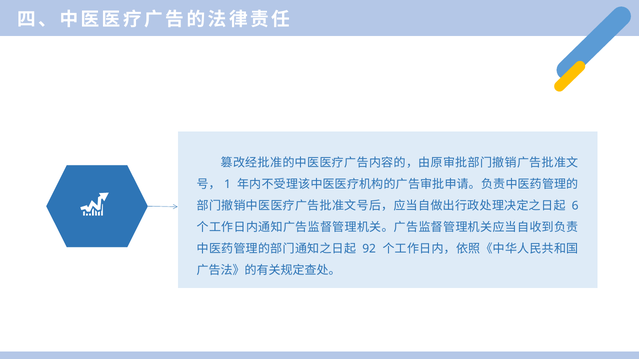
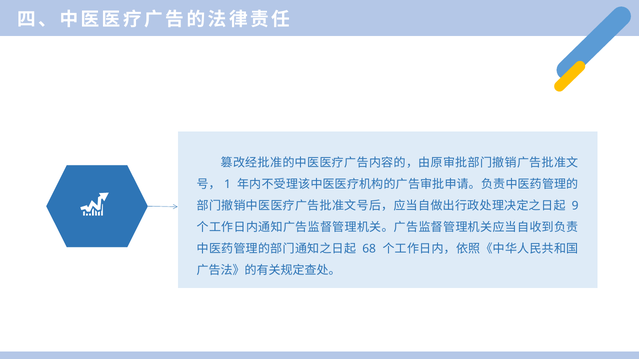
6: 6 -> 9
92: 92 -> 68
